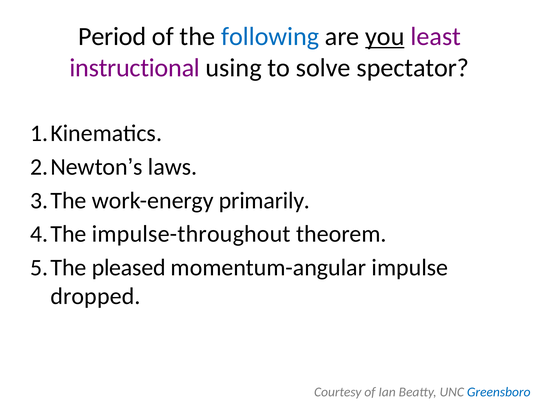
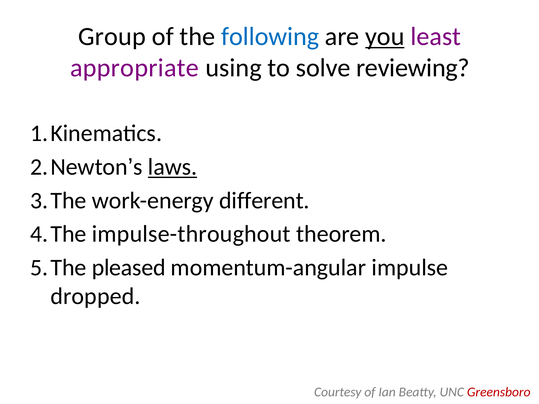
Period: Period -> Group
instructional: instructional -> appropriate
spectator: spectator -> reviewing
laws underline: none -> present
primarily: primarily -> different
Greensboro colour: blue -> red
